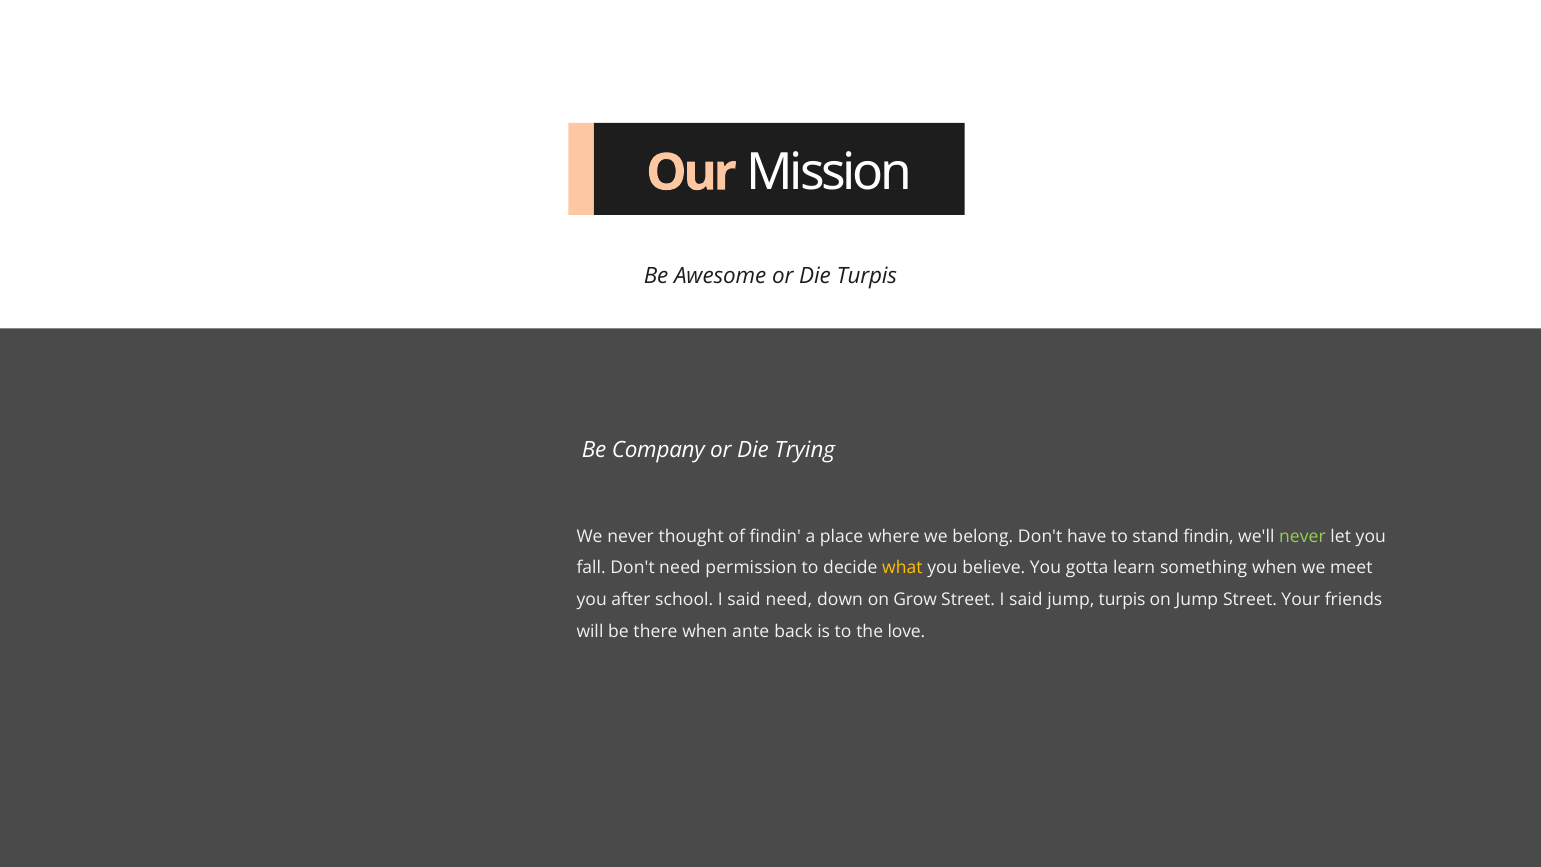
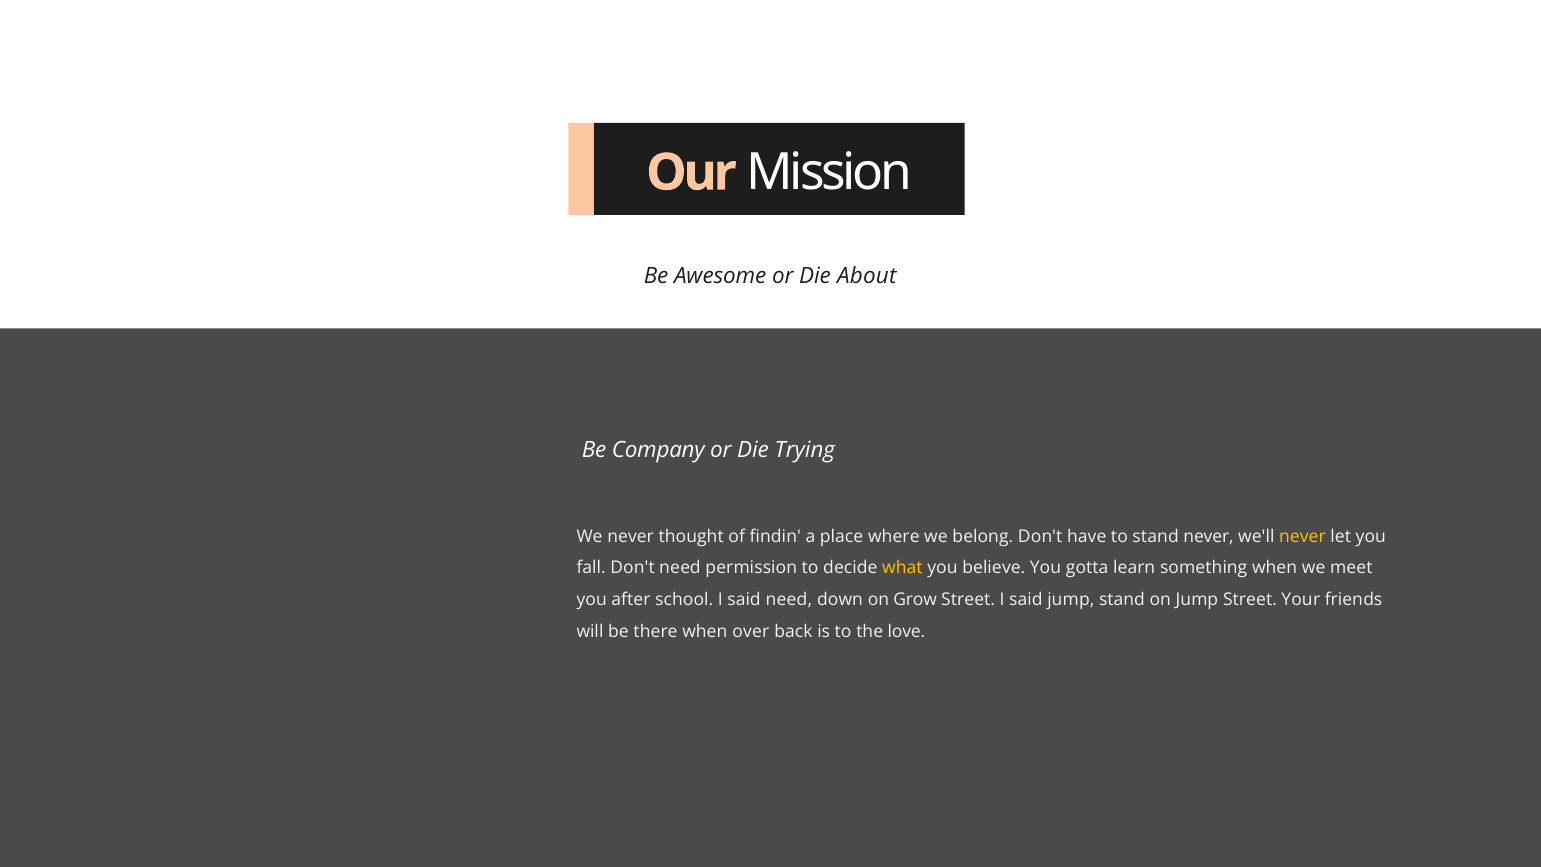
Die Turpis: Turpis -> About
stand findin: findin -> never
never at (1302, 536) colour: light green -> yellow
jump turpis: turpis -> stand
ante: ante -> over
